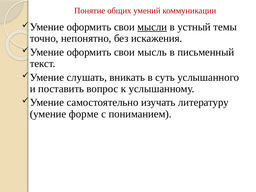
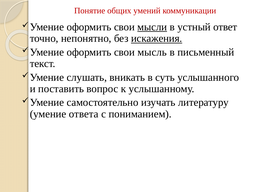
темы: темы -> ответ
искажения underline: none -> present
форме: форме -> ответа
